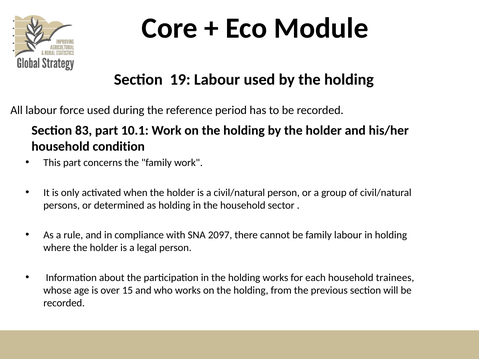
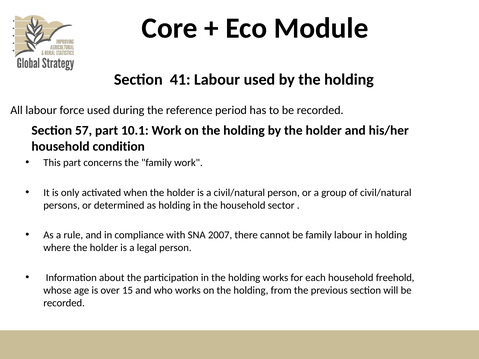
19: 19 -> 41
83: 83 -> 57
2097: 2097 -> 2007
trainees: trainees -> freehold
